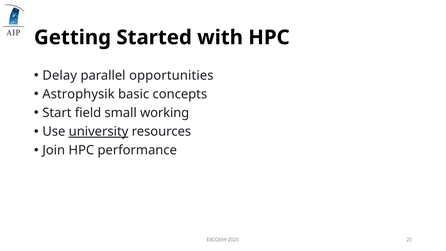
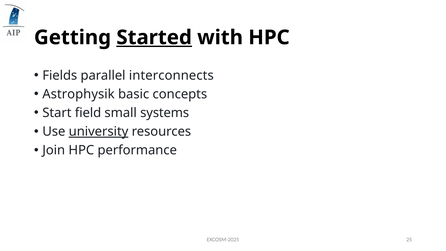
Started underline: none -> present
Delay: Delay -> Fields
opportunities: opportunities -> interconnects
working: working -> systems
